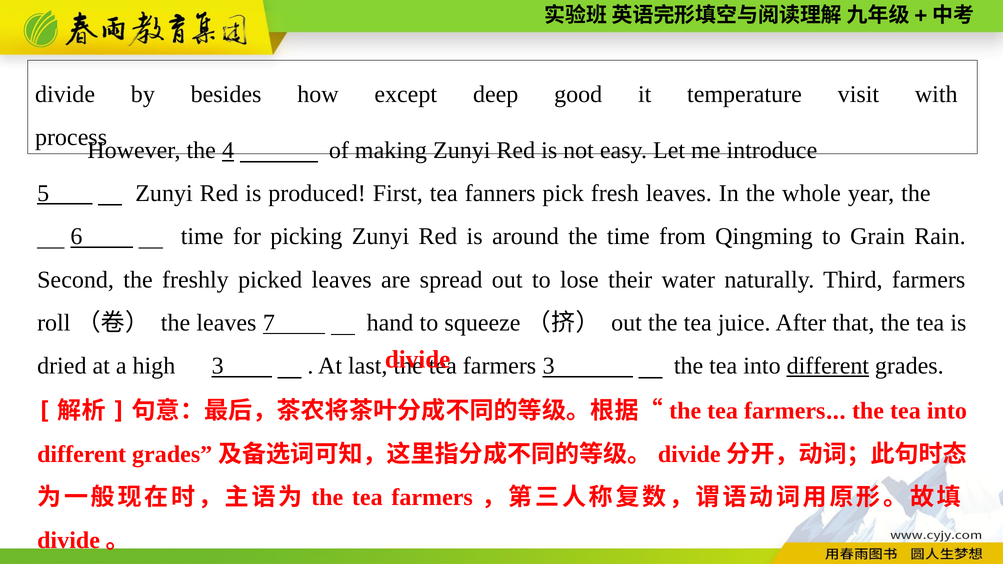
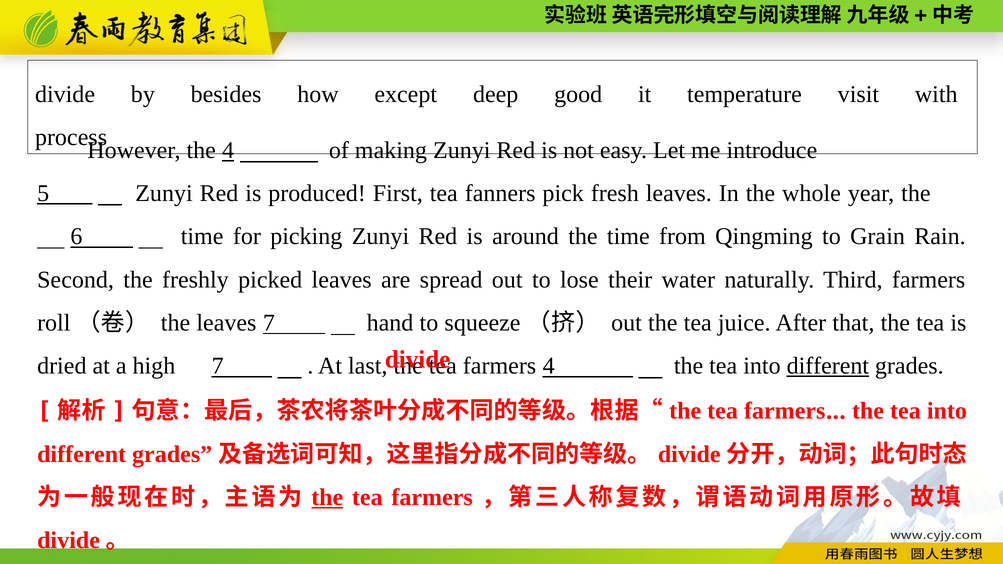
high 3: 3 -> 7
farmers 3: 3 -> 4
the at (327, 498) underline: none -> present
